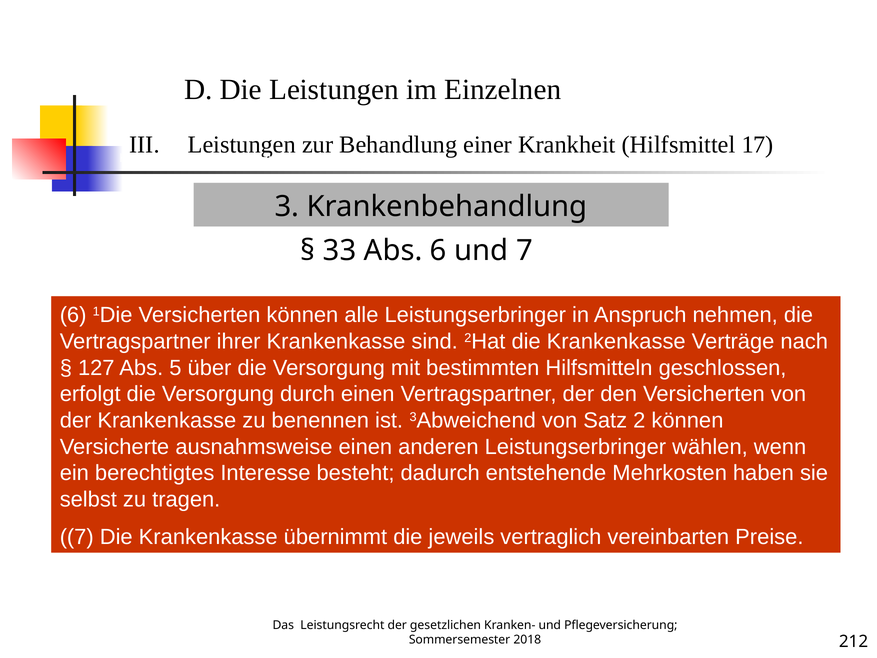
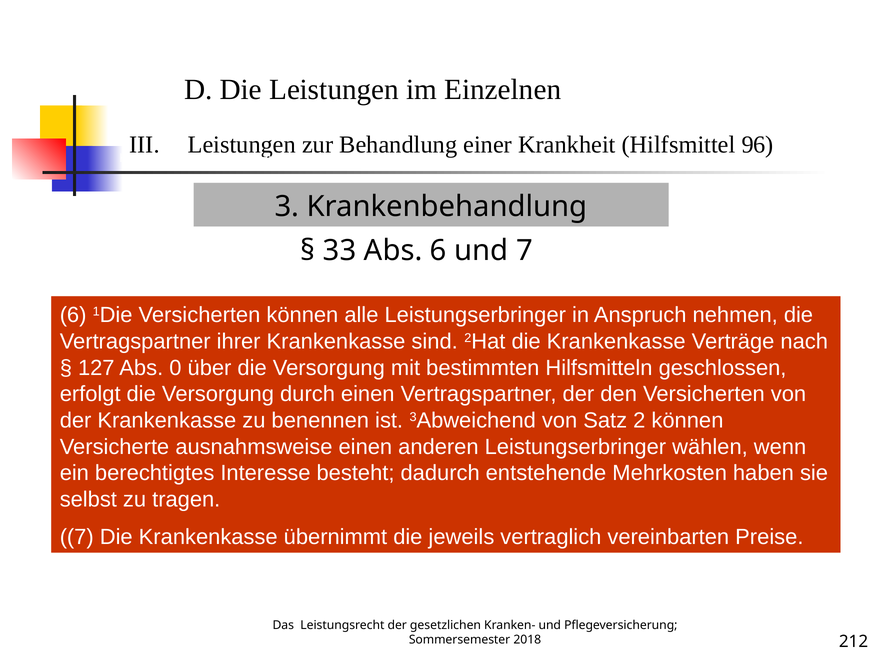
17: 17 -> 96
5: 5 -> 0
